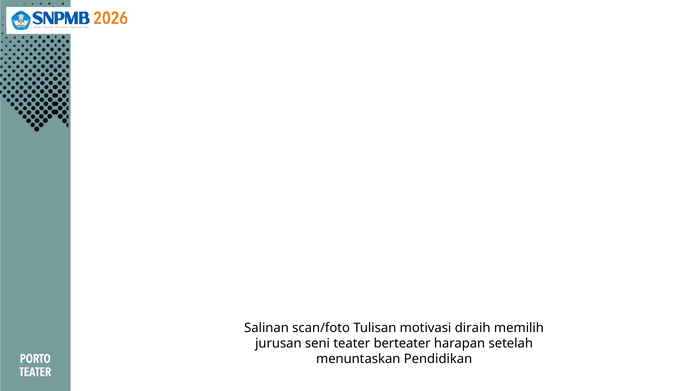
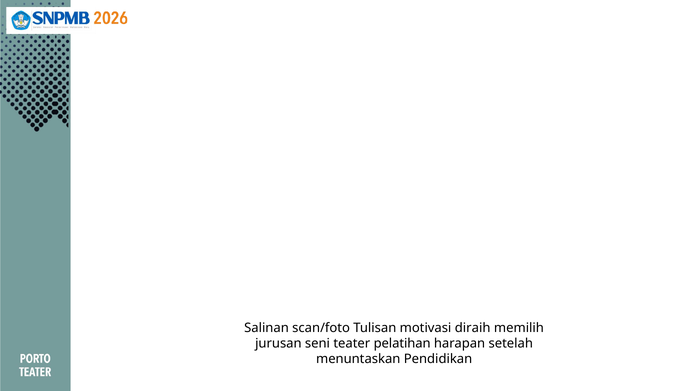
berteater: berteater -> pelatihan
